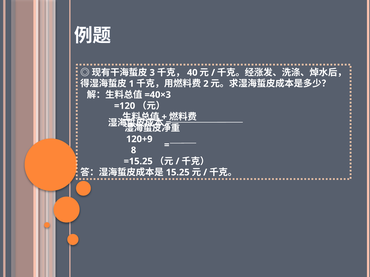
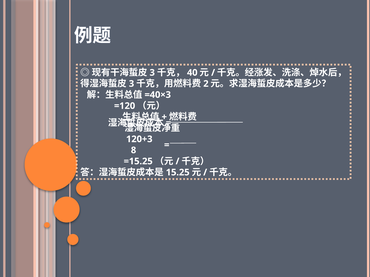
1 at (131, 84): 1 -> 3
120+9: 120+9 -> 120+3
